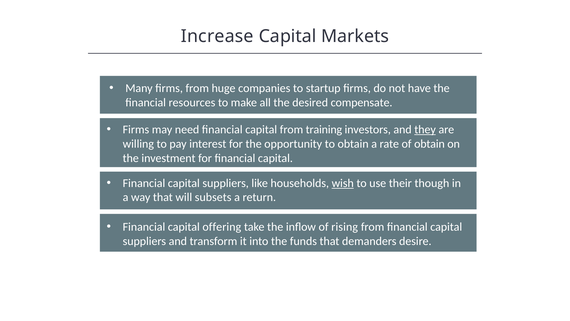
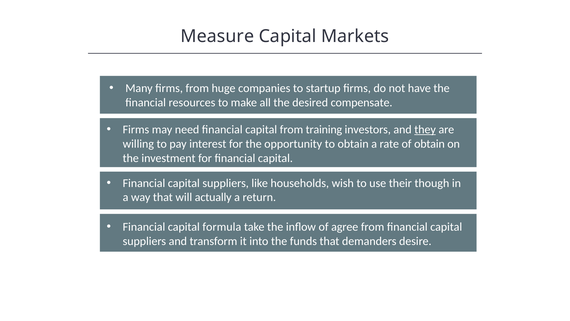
Increase: Increase -> Measure
wish underline: present -> none
subsets: subsets -> actually
offering: offering -> formula
rising: rising -> agree
